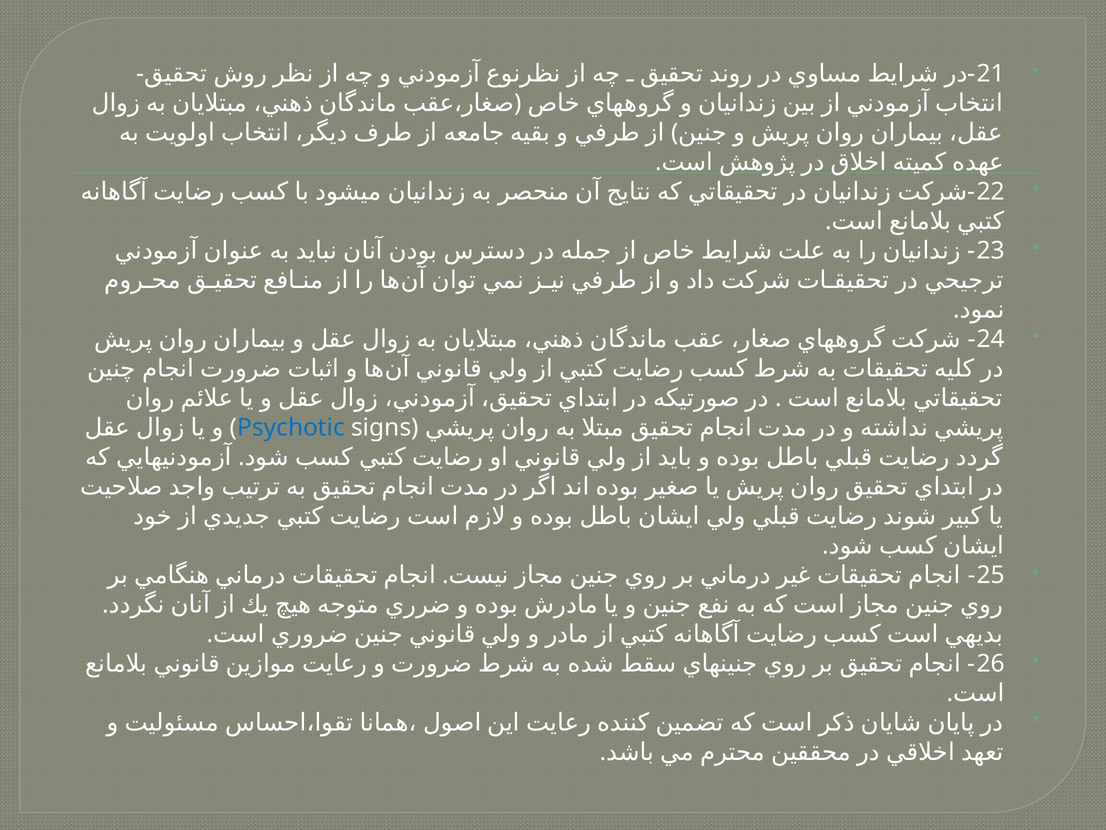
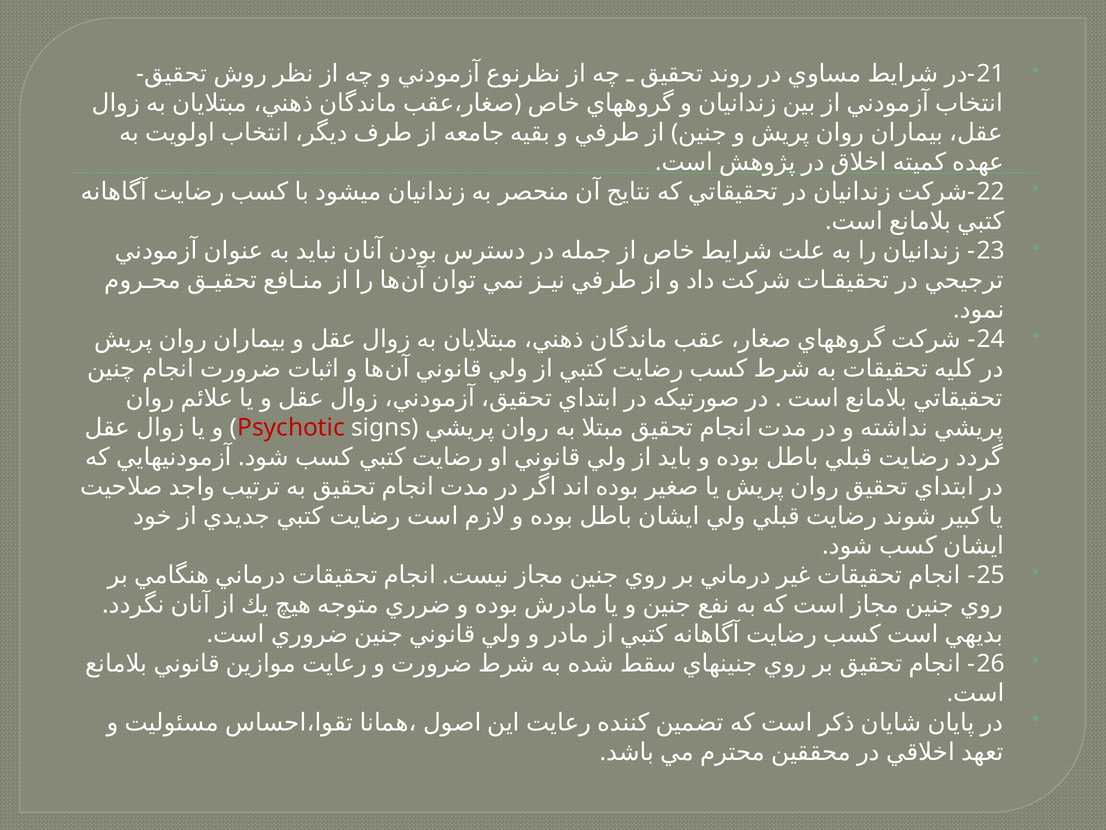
Psychotic colour: blue -> red
